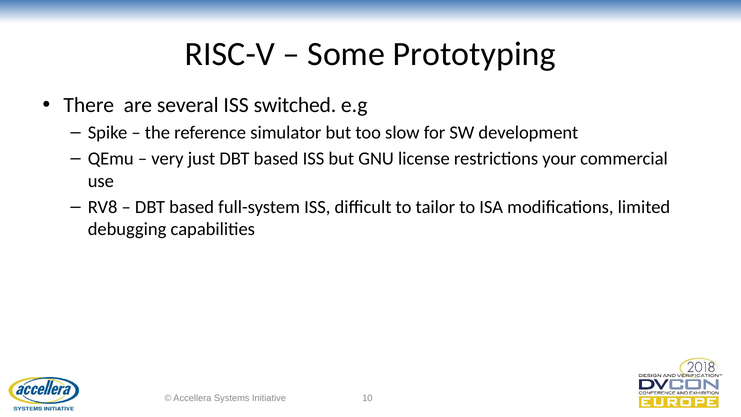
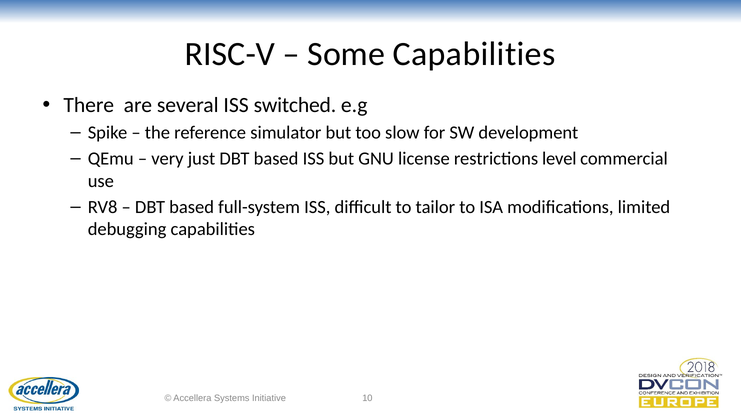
Some Prototyping: Prototyping -> Capabilities
your: your -> level
